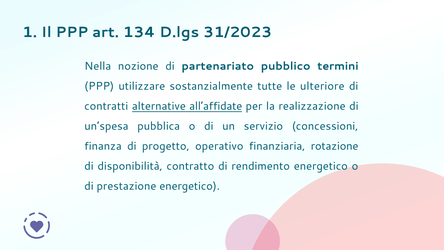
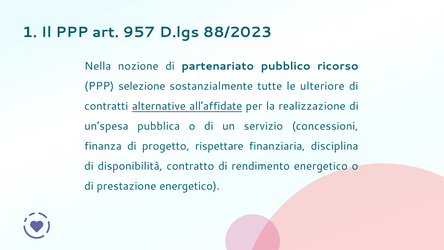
134: 134 -> 957
31/2023: 31/2023 -> 88/2023
termini: termini -> ricorso
utilizzare: utilizzare -> selezione
operativo: operativo -> rispettare
rotazione: rotazione -> disciplina
